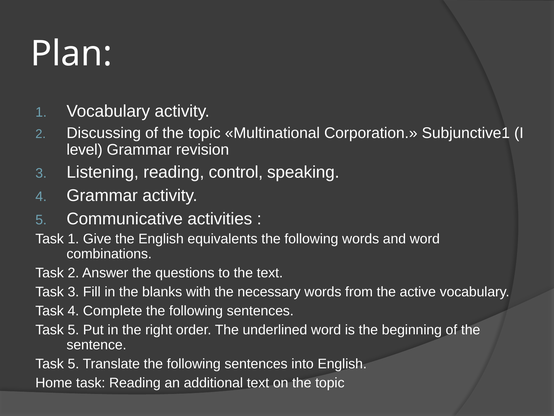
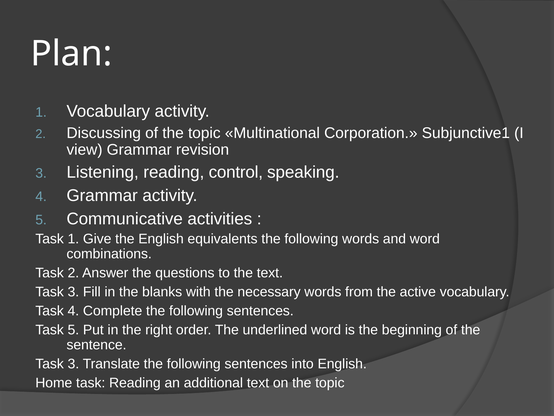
level: level -> view
5 at (73, 364): 5 -> 3
